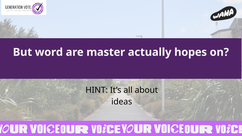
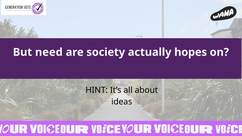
word: word -> need
master: master -> society
